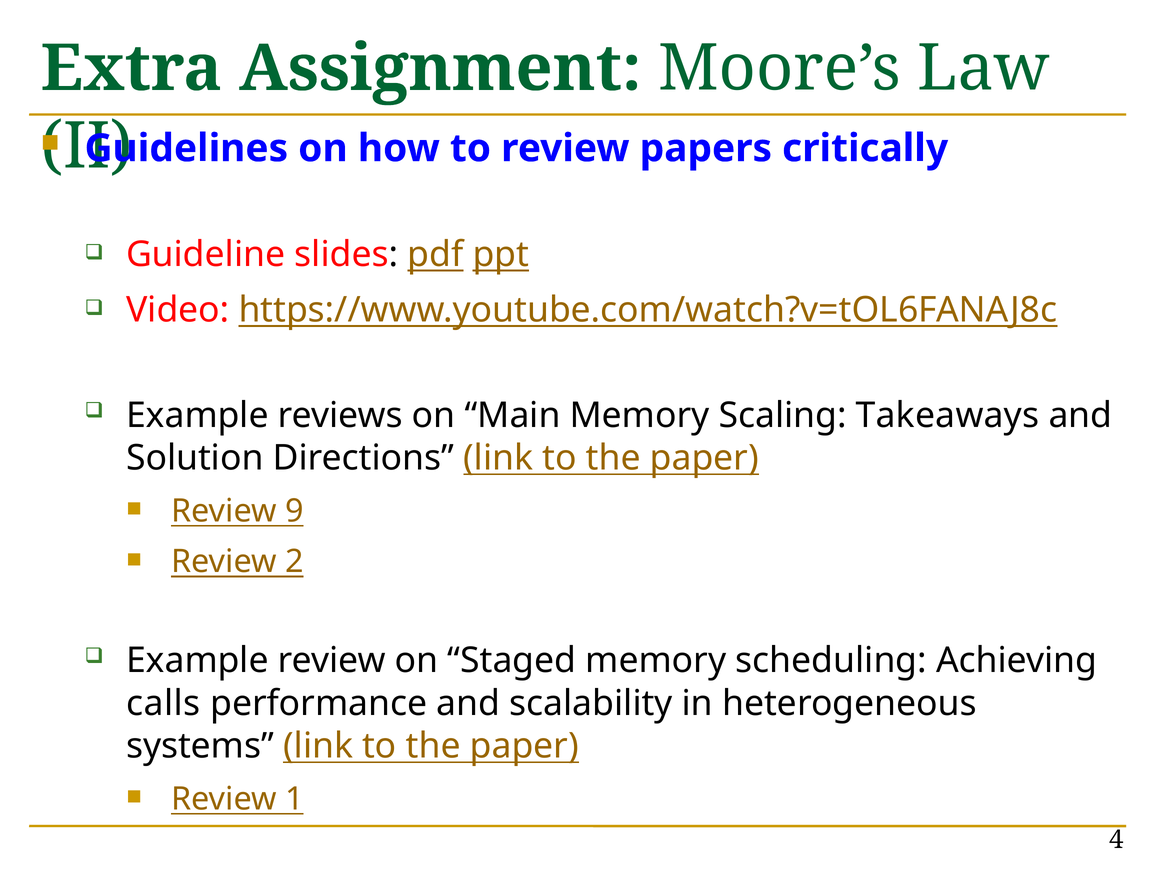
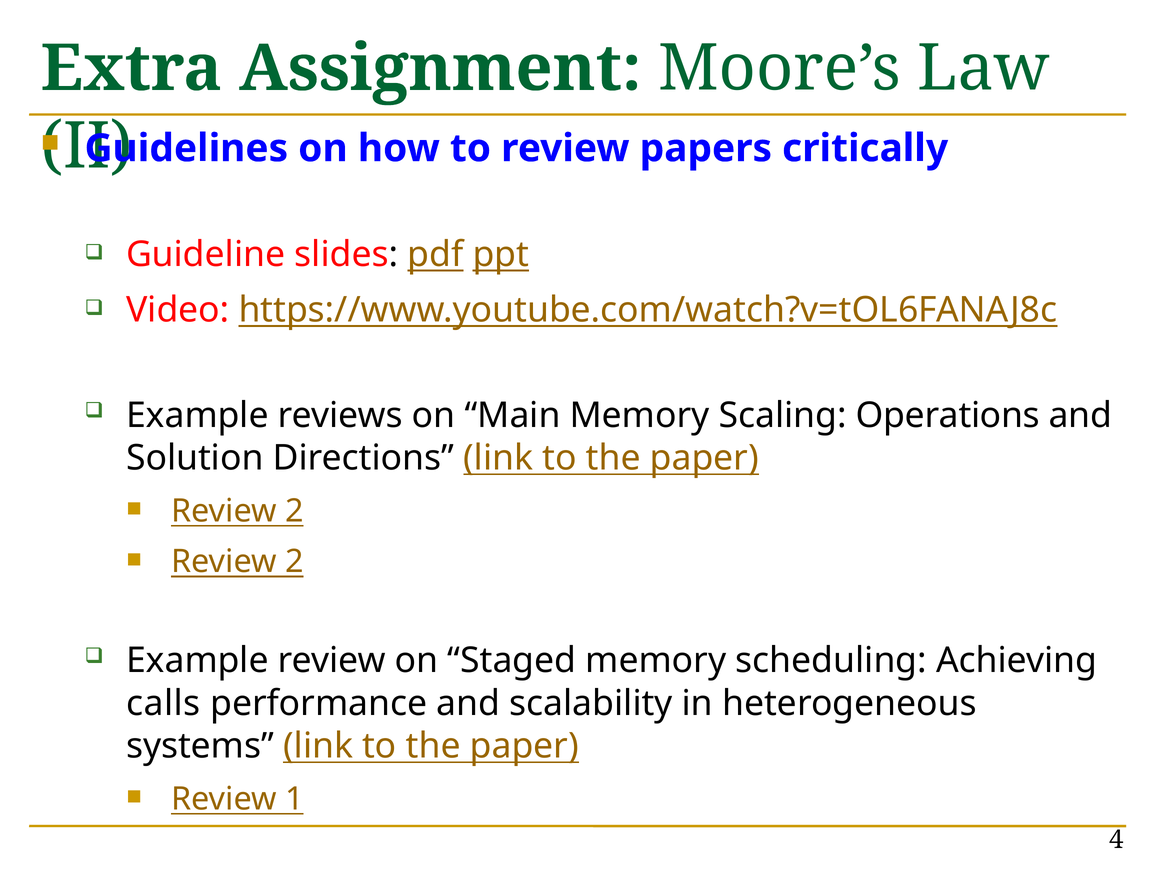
Takeaways: Takeaways -> Operations
9 at (294, 511): 9 -> 2
